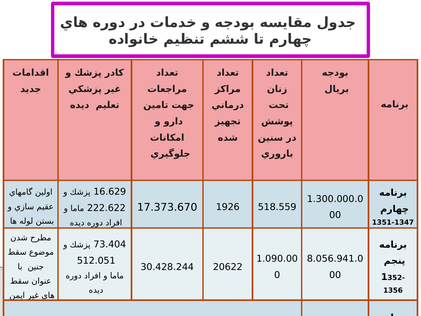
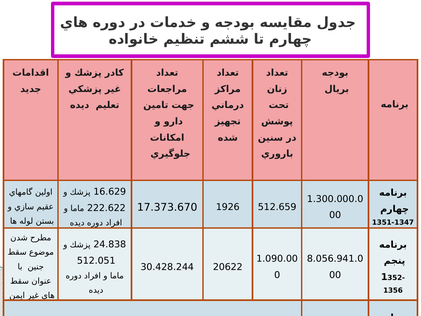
518.559: 518.559 -> 512.659
73.404: 73.404 -> 24.838
